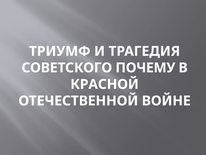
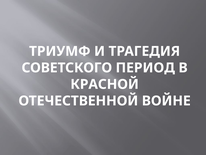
ПОЧЕМУ: ПОЧЕМУ -> ПЕРИОД
